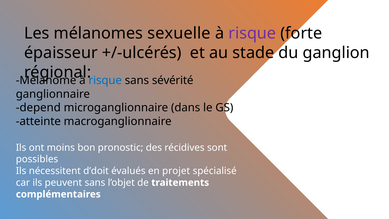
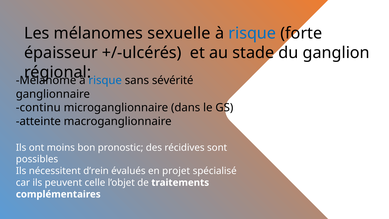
risque at (252, 33) colour: purple -> blue
depend: depend -> continu
d’doit: d’doit -> d’rein
peuvent sans: sans -> celle
